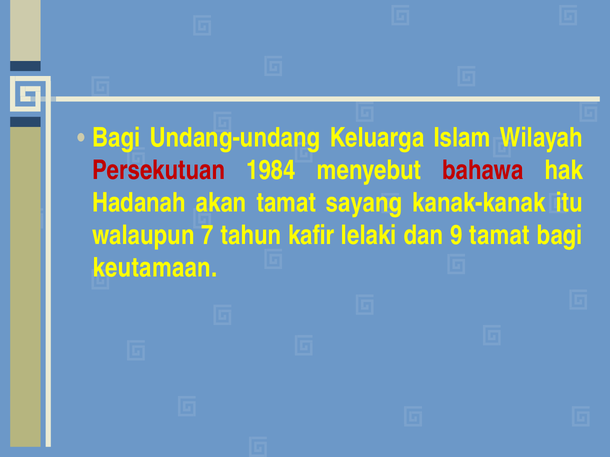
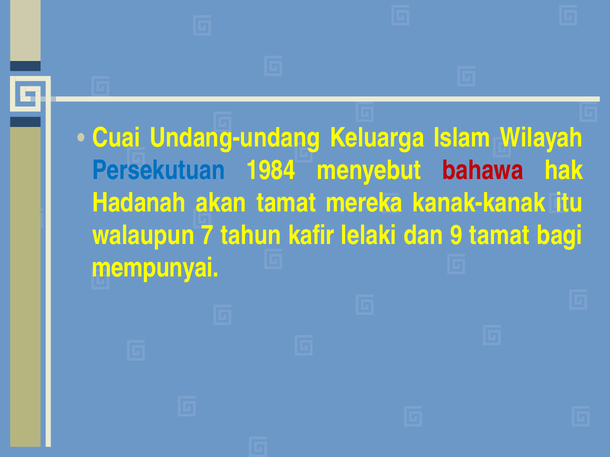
Bagi at (116, 138): Bagi -> Cuai
Persekutuan colour: red -> blue
sayang: sayang -> mereka
keutamaan: keutamaan -> mempunyai
